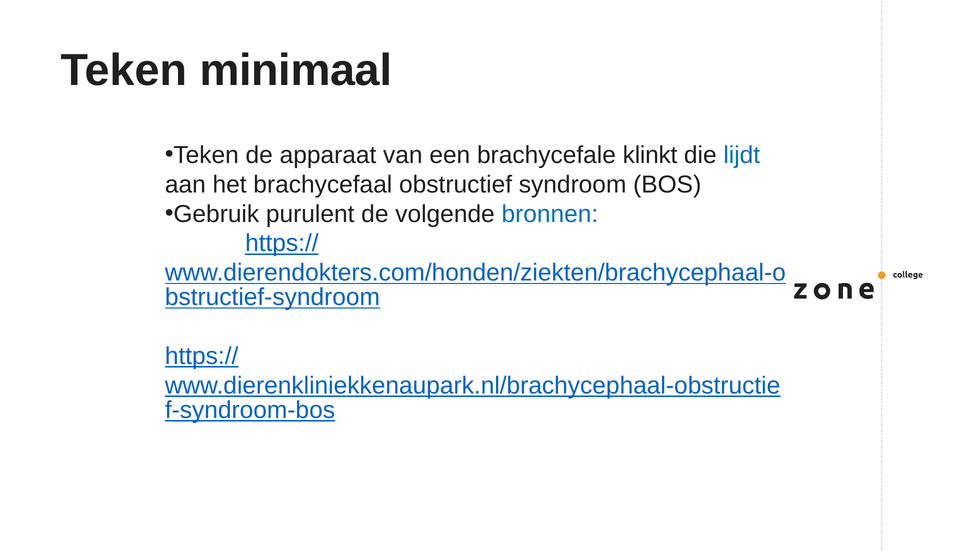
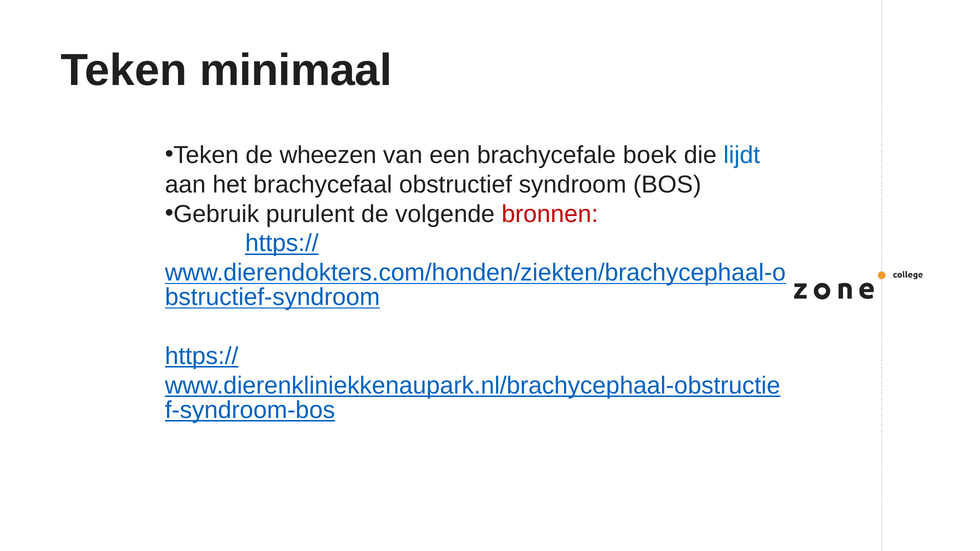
apparaat: apparaat -> wheezen
klinkt: klinkt -> boek
bronnen colour: blue -> red
